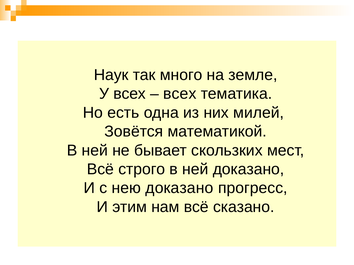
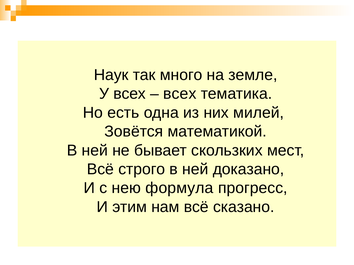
нею доказано: доказано -> формула
